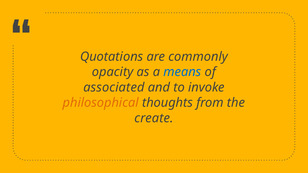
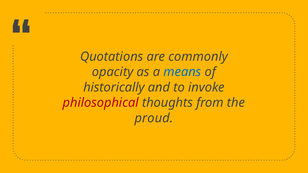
associated: associated -> historically
philosophical colour: orange -> red
create: create -> proud
